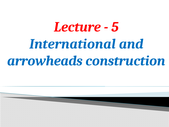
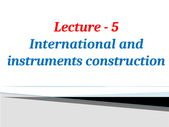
arrowheads: arrowheads -> instruments
